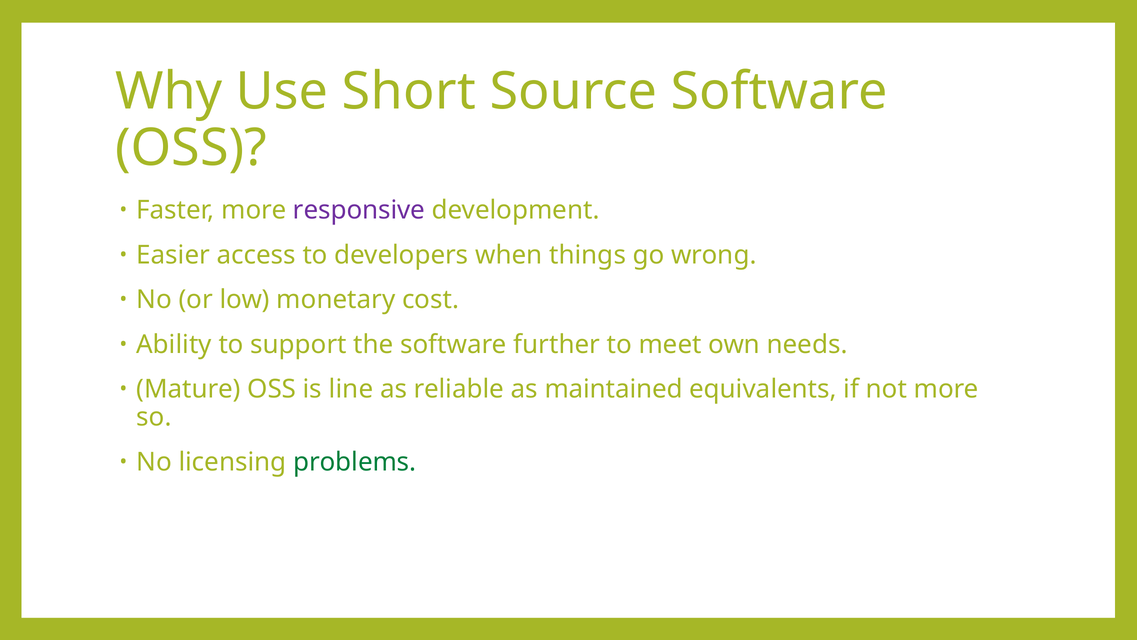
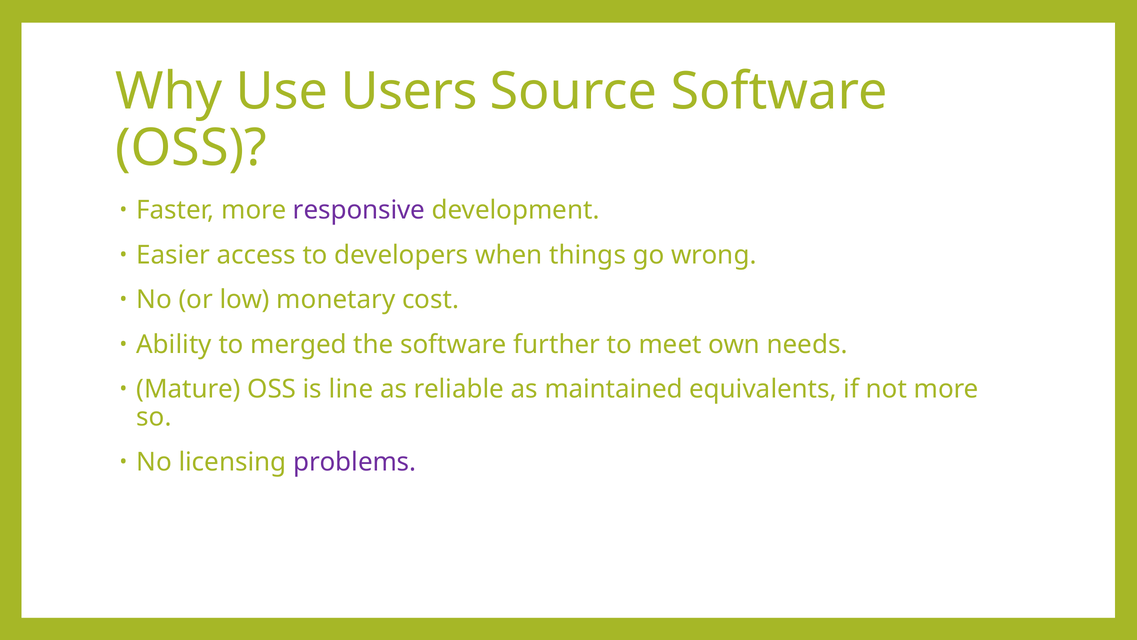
Short: Short -> Users
support: support -> merged
problems colour: green -> purple
